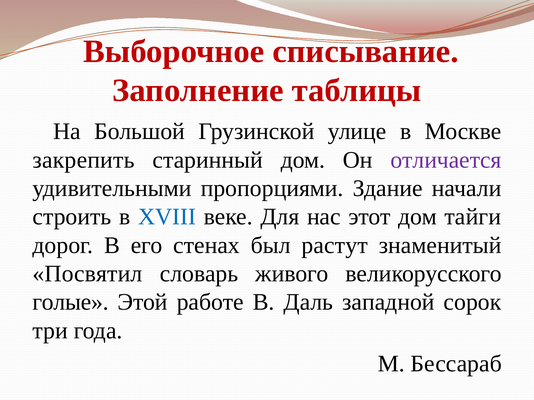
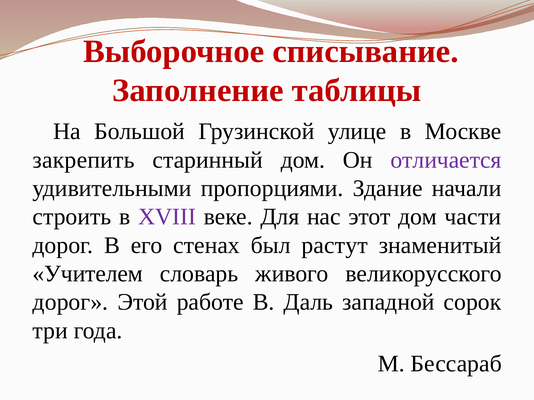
XVIII colour: blue -> purple
тайги: тайги -> части
Посвятил: Посвятил -> Учителем
голые at (71, 302): голые -> дорог
